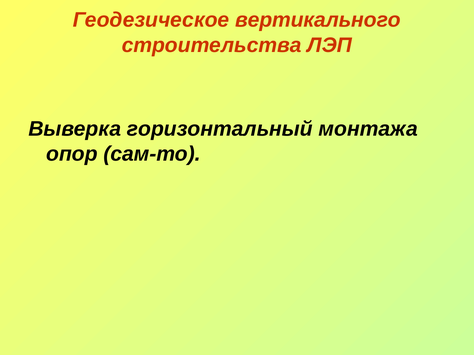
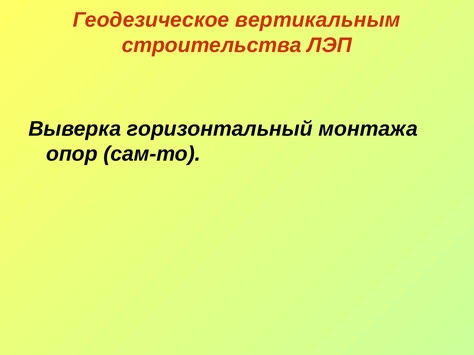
вертикального: вертикального -> вертикальным
